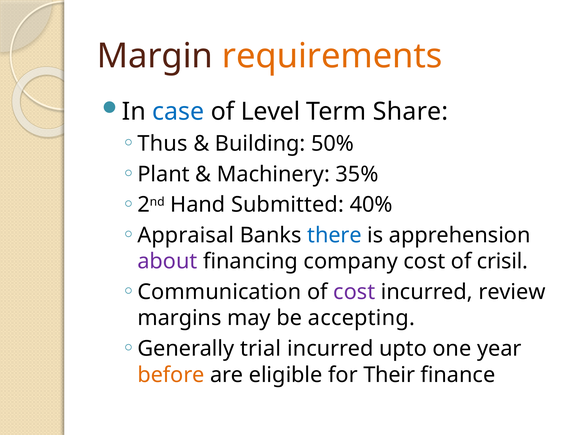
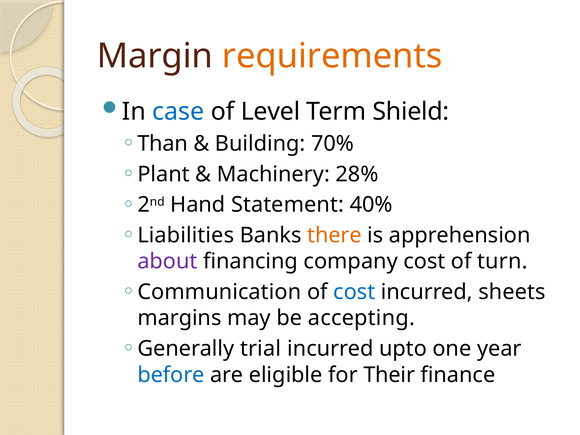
Share: Share -> Shield
Thus: Thus -> Than
50%: 50% -> 70%
35%: 35% -> 28%
Submitted: Submitted -> Statement
Appraisal: Appraisal -> Liabilities
there colour: blue -> orange
crisil: crisil -> turn
cost at (354, 292) colour: purple -> blue
review: review -> sheets
before colour: orange -> blue
